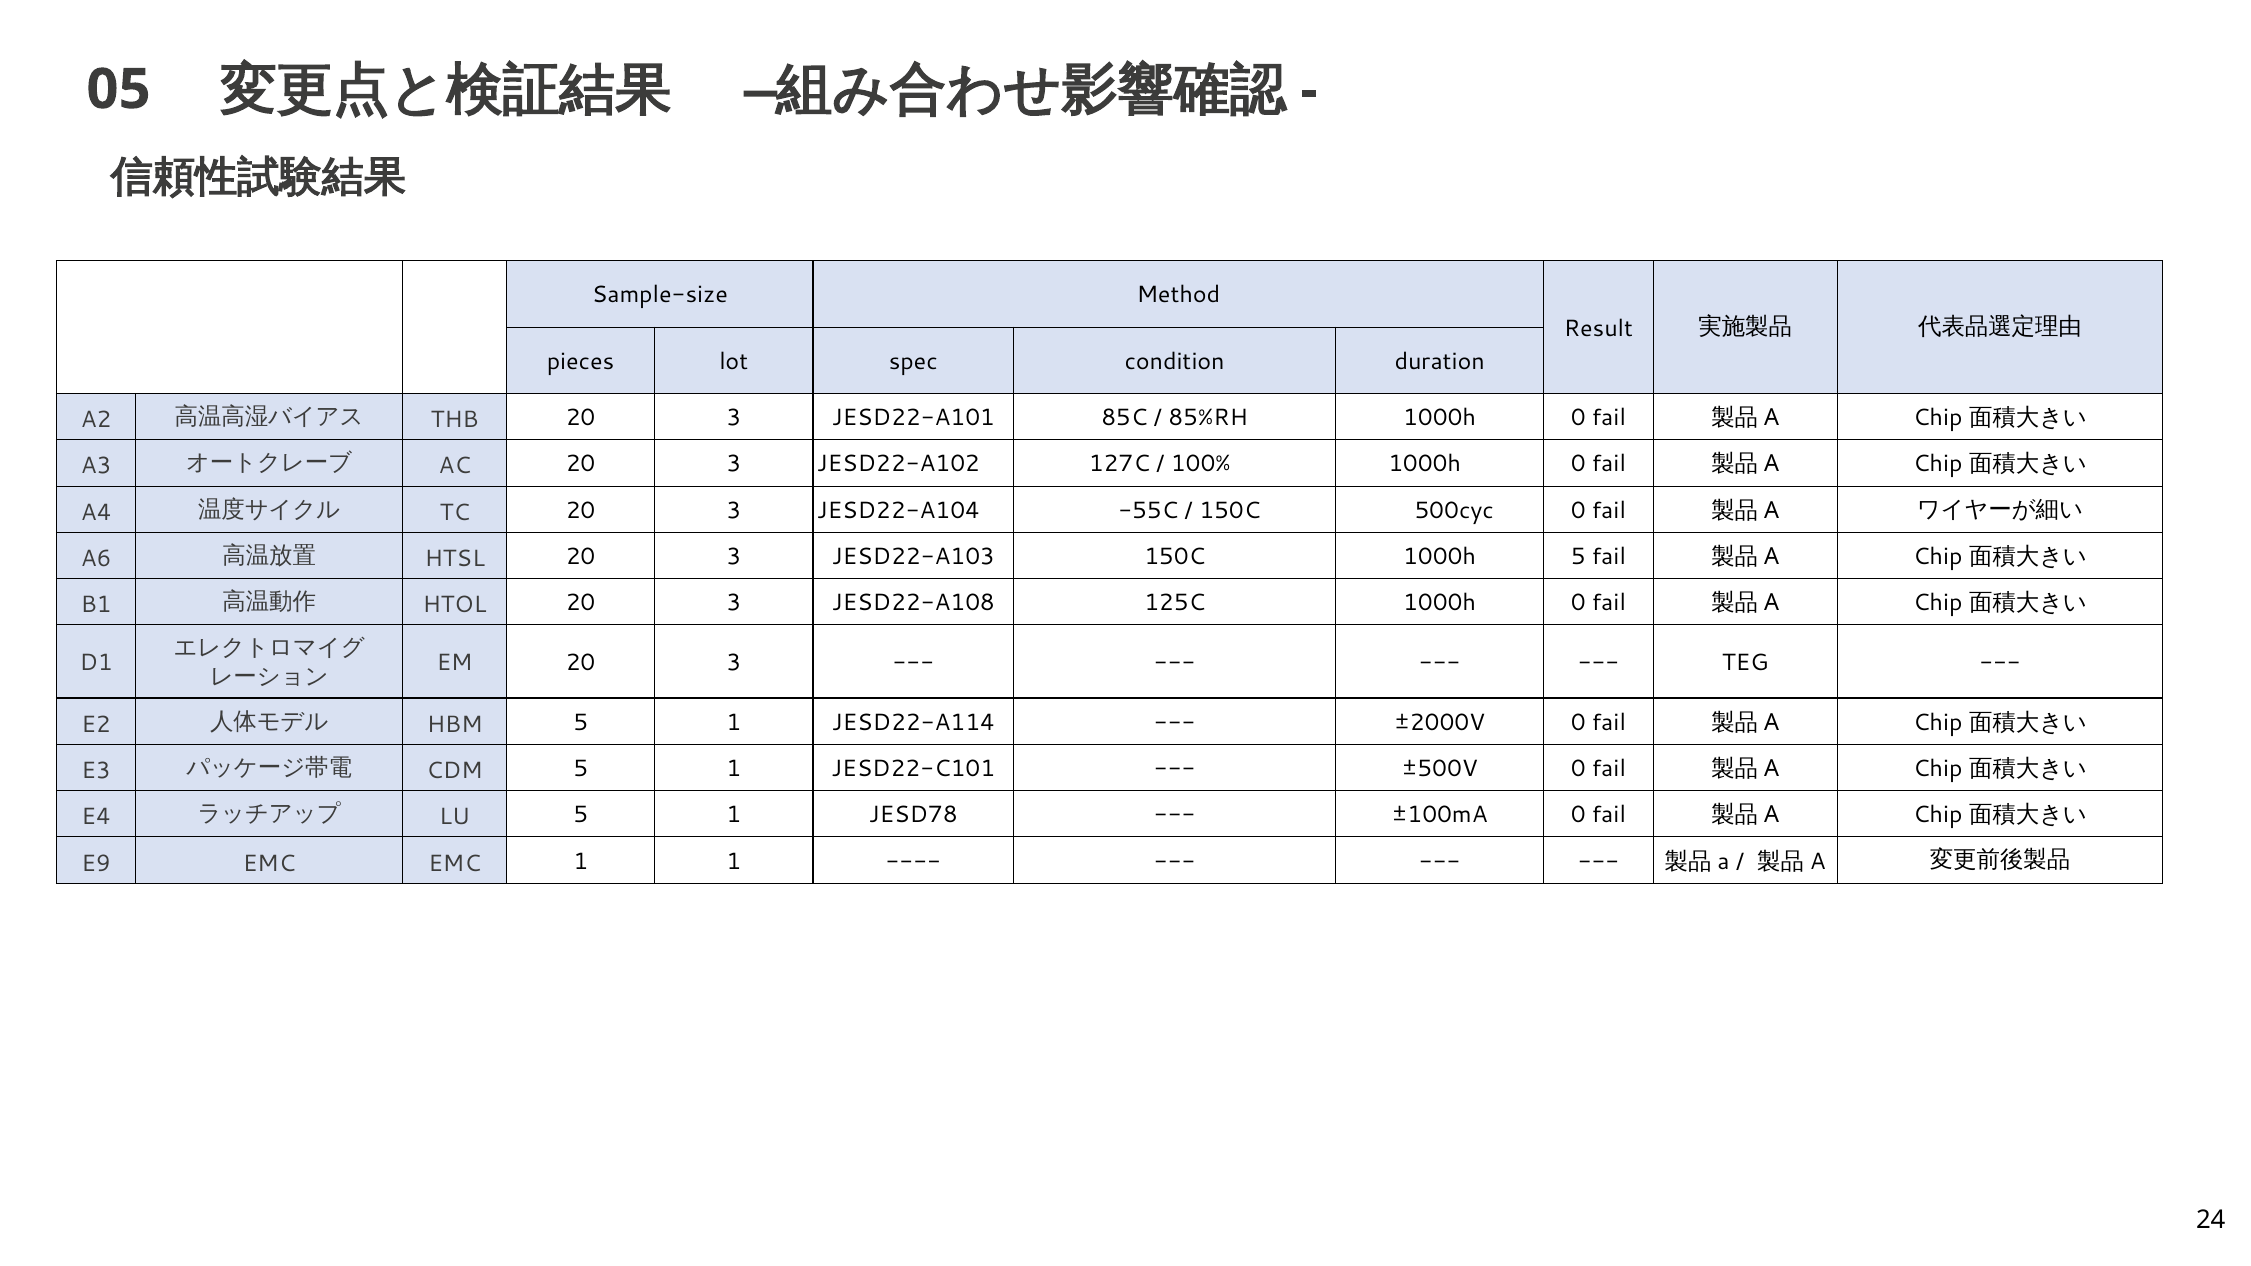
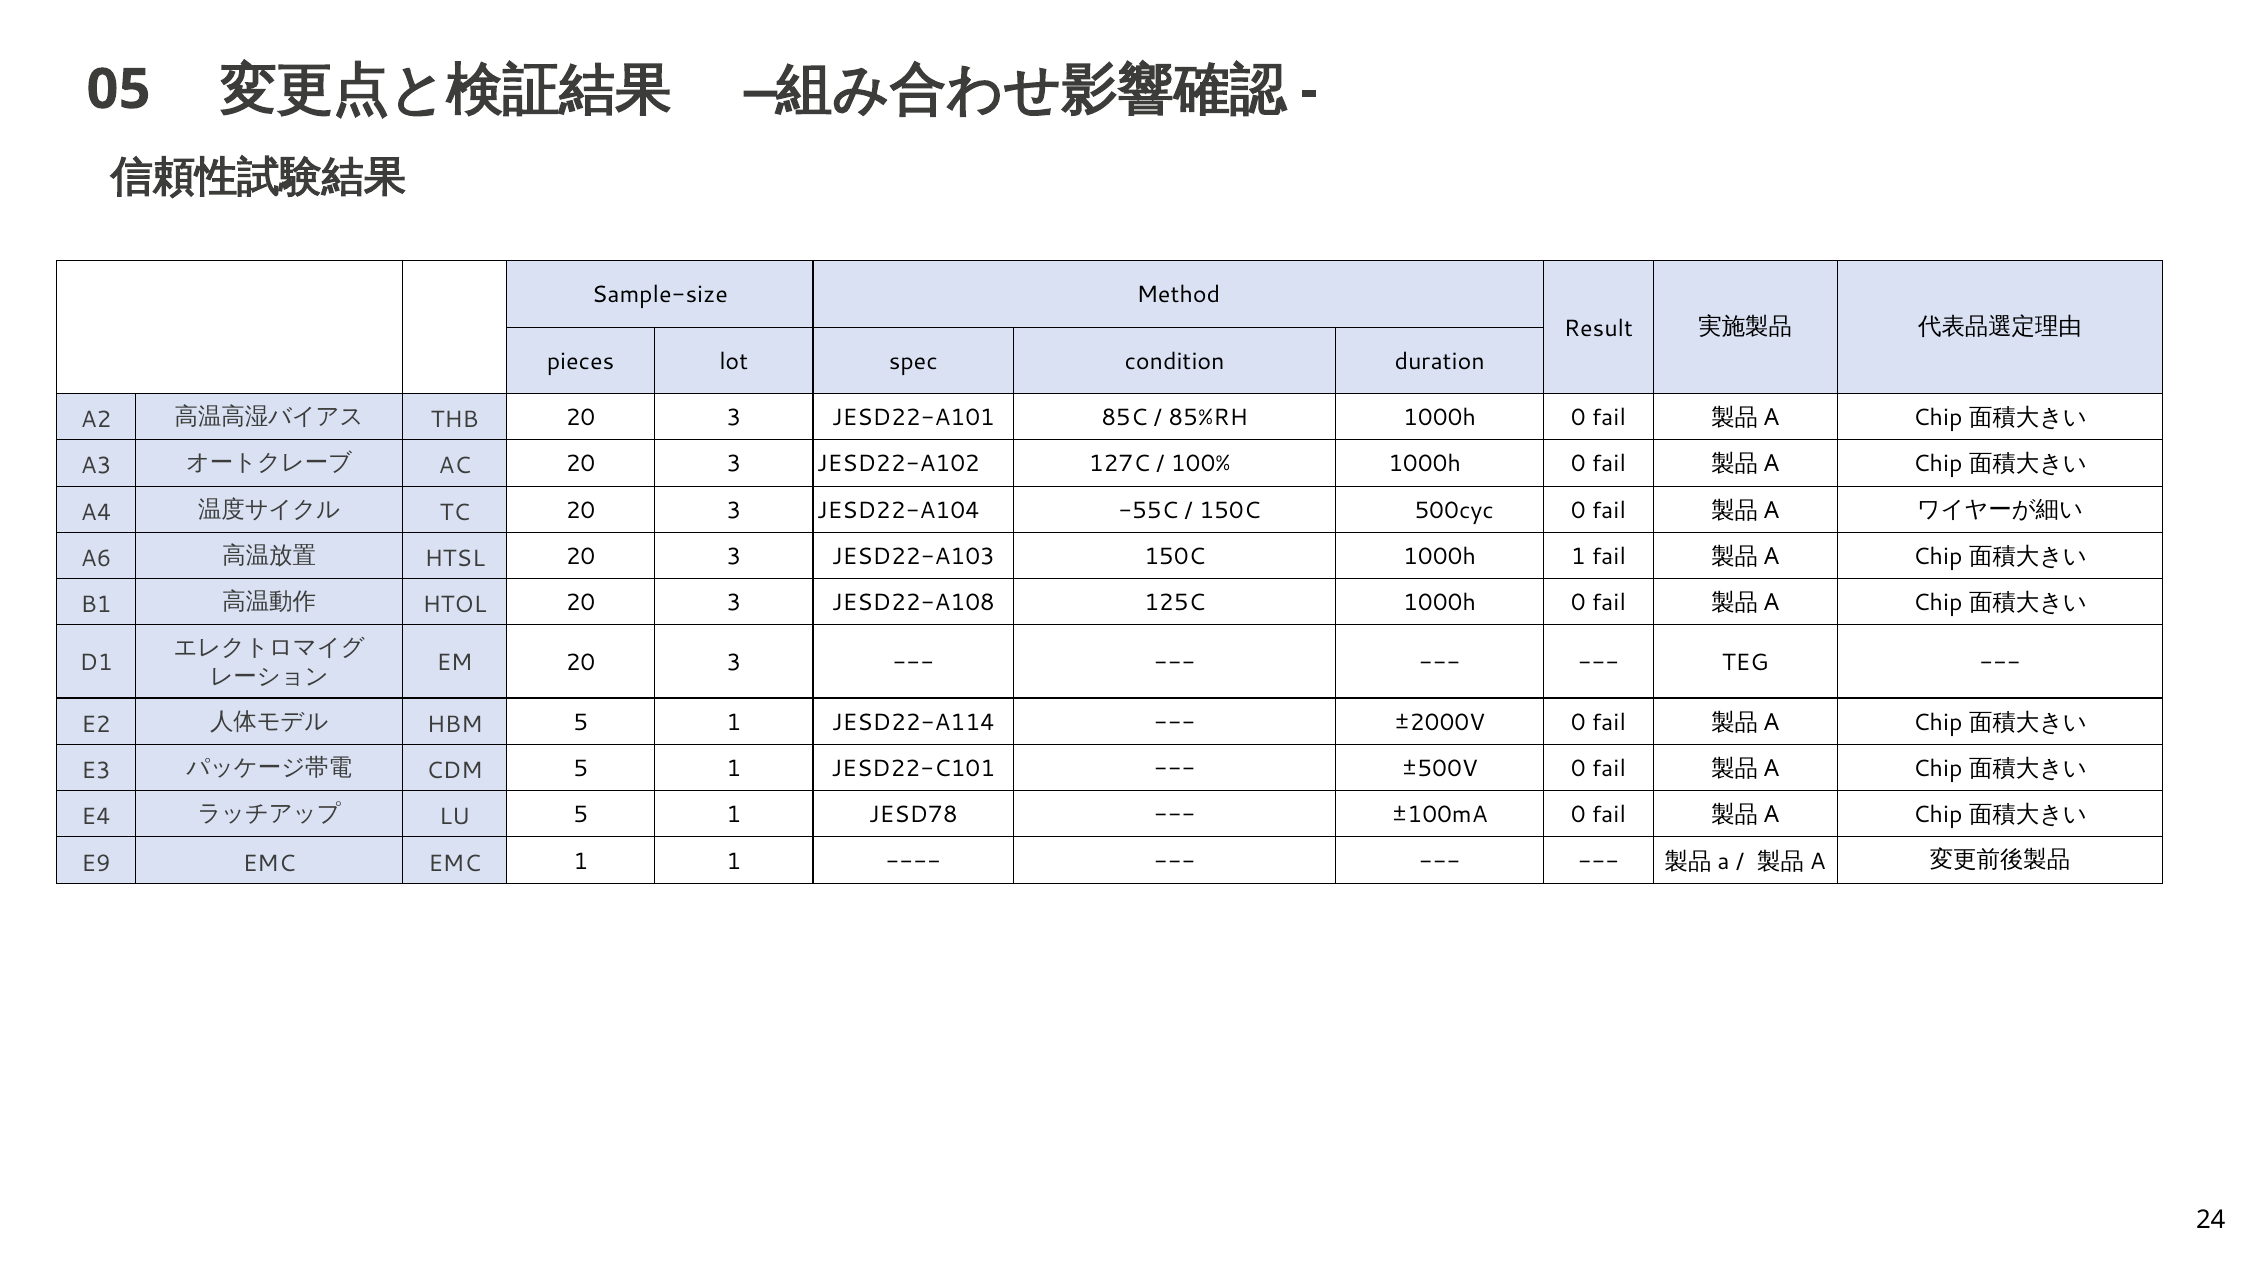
1000h 5: 5 -> 1
